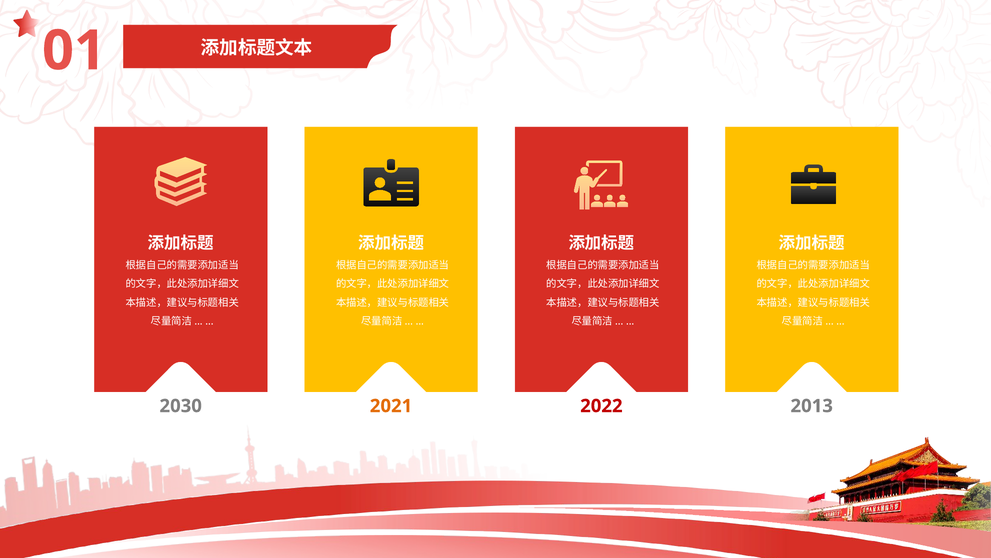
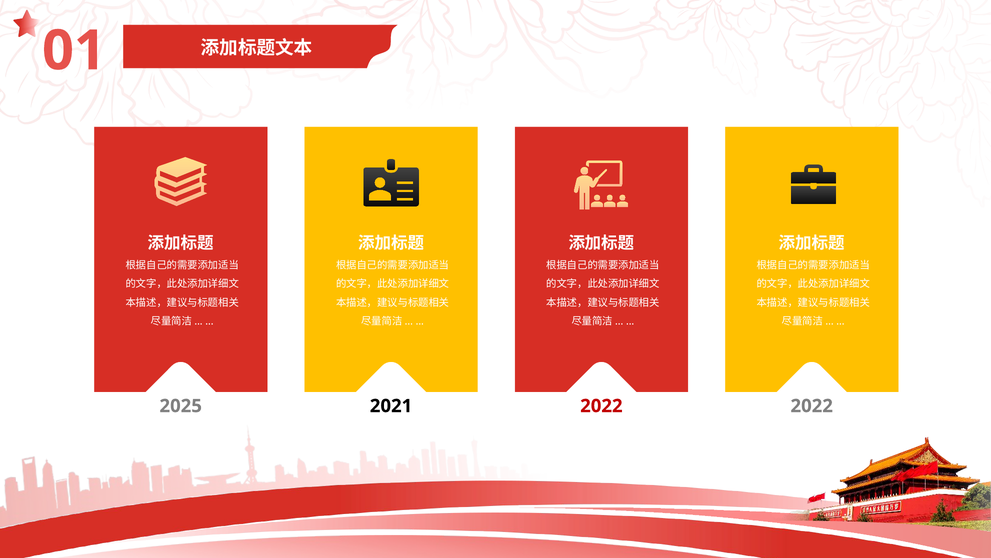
2030: 2030 -> 2025
2021 colour: orange -> black
2013 at (812, 406): 2013 -> 2022
